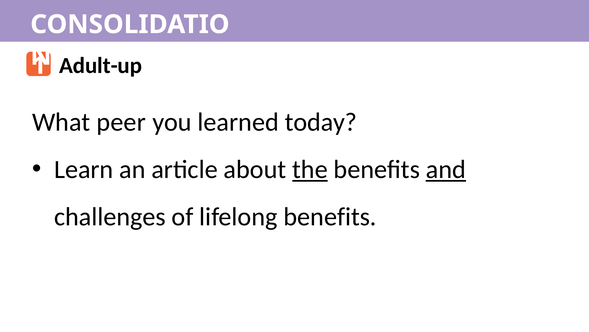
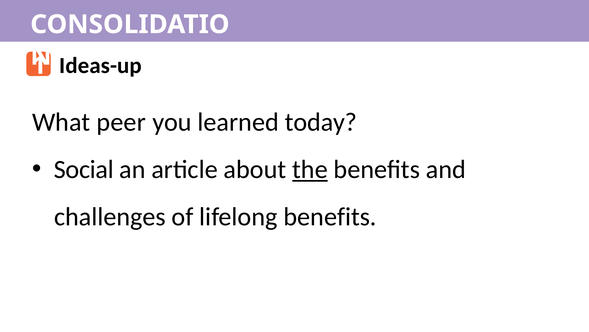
Adult-up: Adult-up -> Ideas-up
Learn: Learn -> Social
and underline: present -> none
